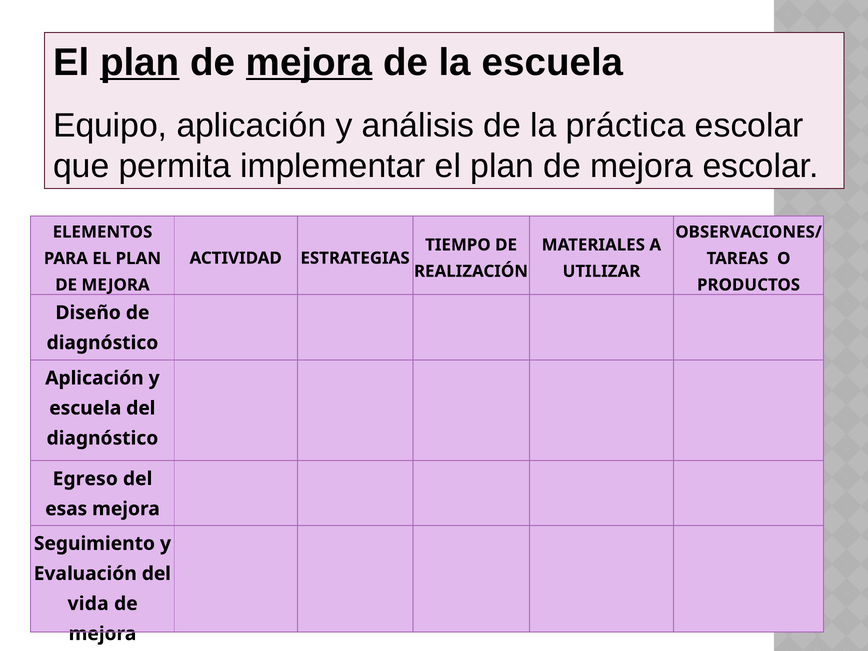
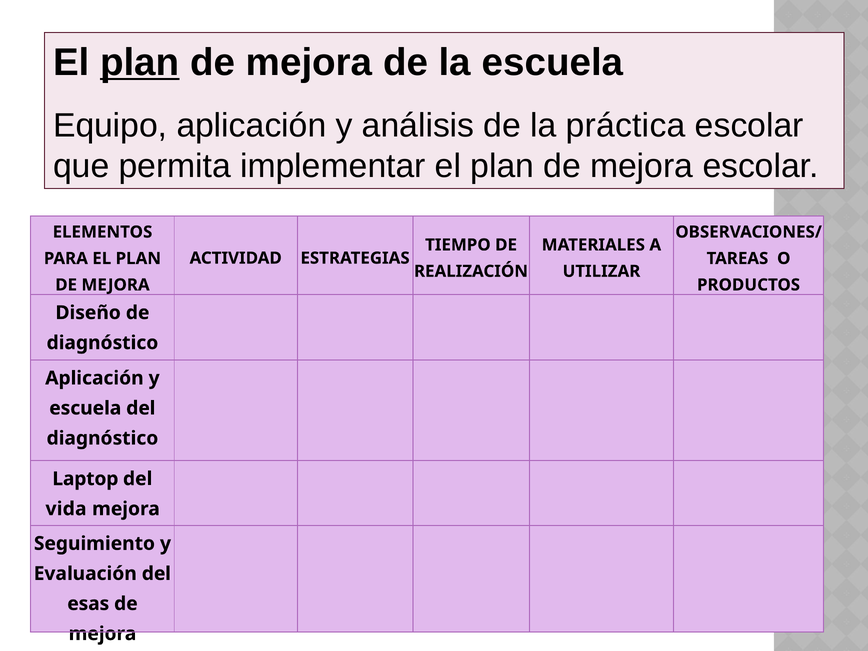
mejora at (309, 62) underline: present -> none
Egreso: Egreso -> Laptop
esas: esas -> vida
vida: vida -> esas
